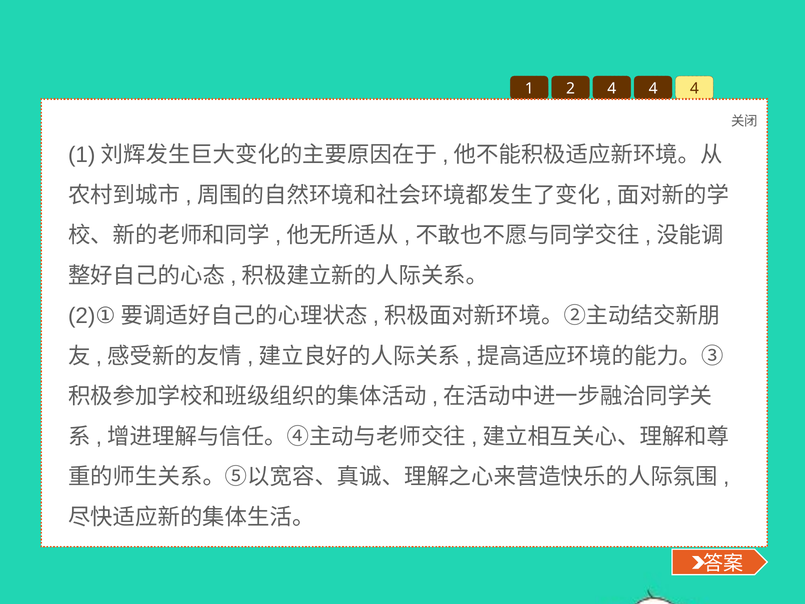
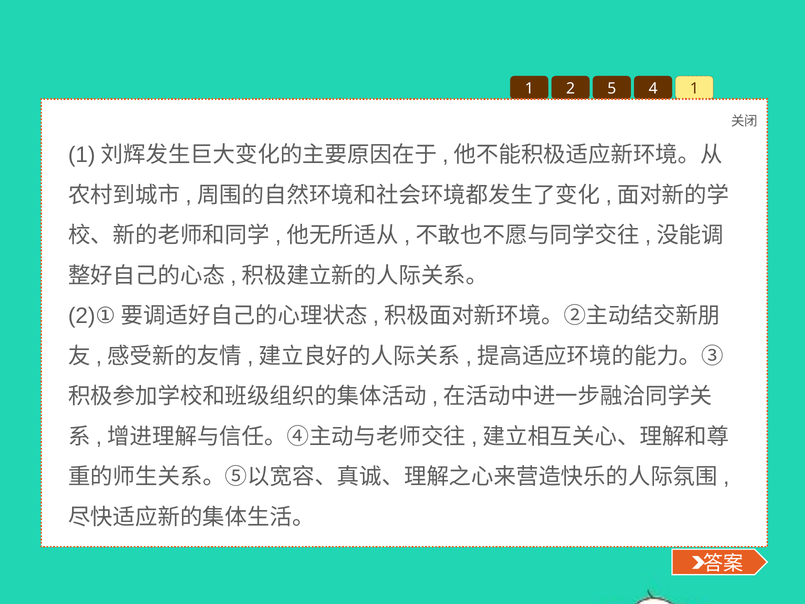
2 4: 4 -> 5
4 at (694, 89): 4 -> 1
